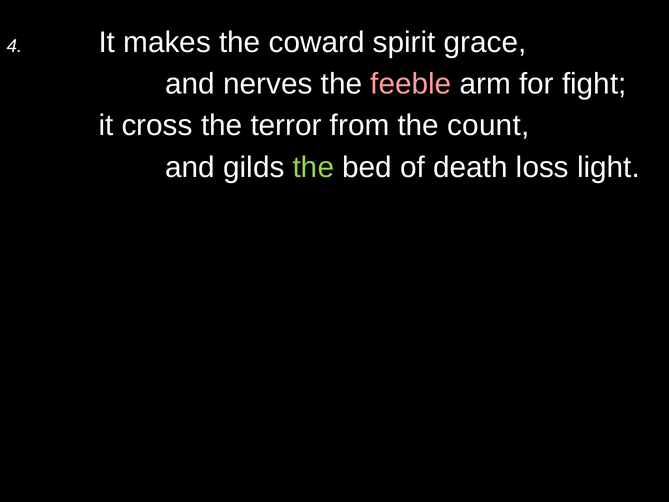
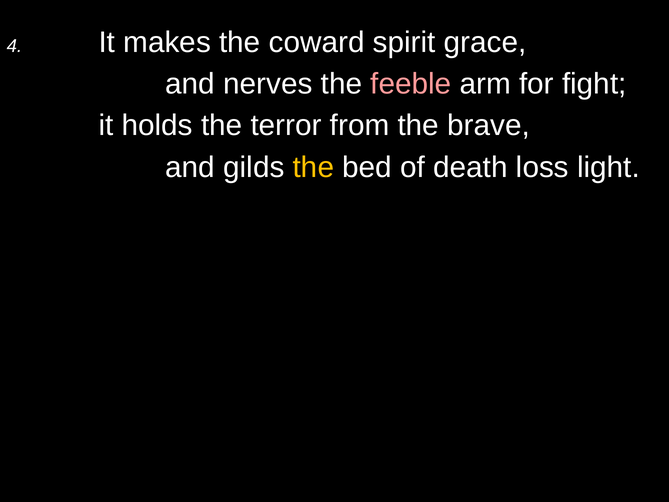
cross: cross -> holds
count: count -> brave
the at (313, 167) colour: light green -> yellow
